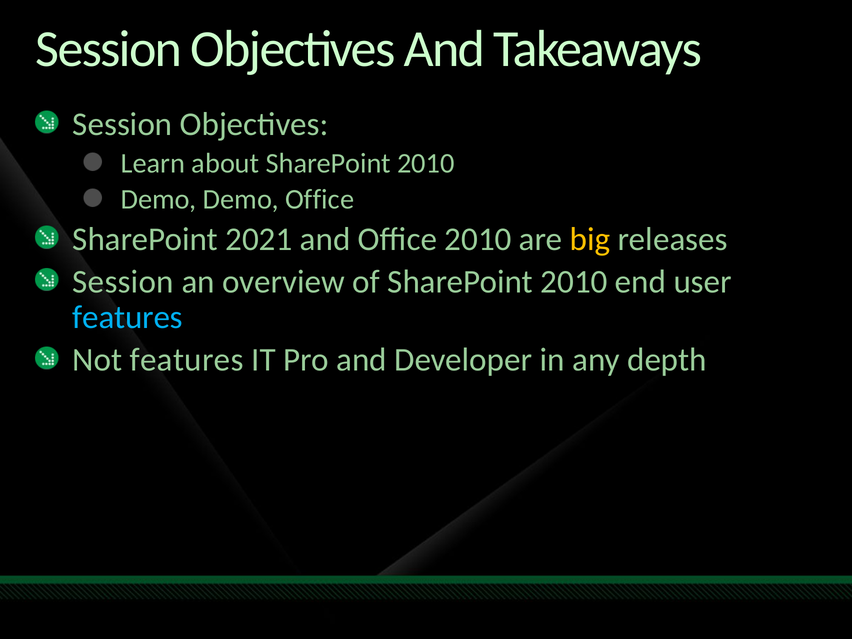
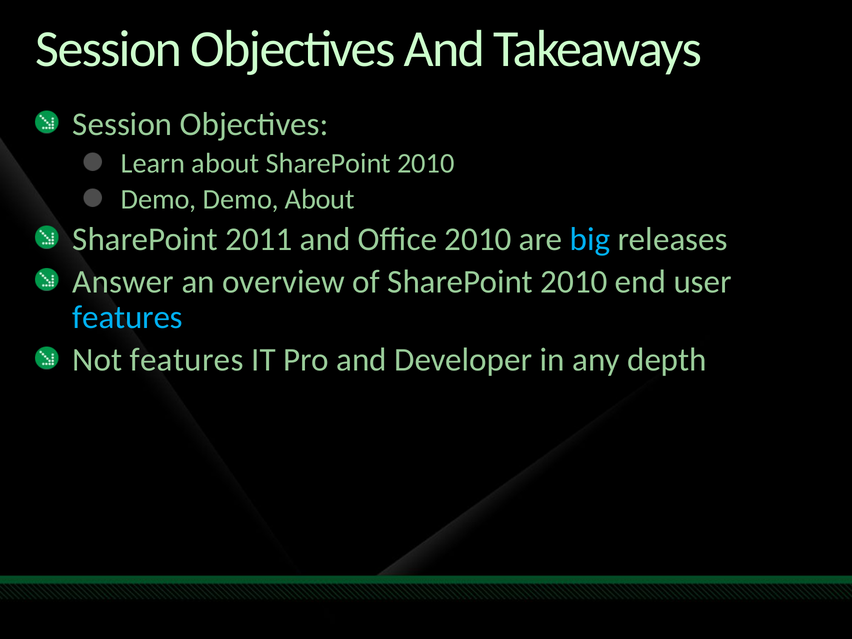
Demo Office: Office -> About
2021: 2021 -> 2011
big colour: yellow -> light blue
Session at (123, 282): Session -> Answer
